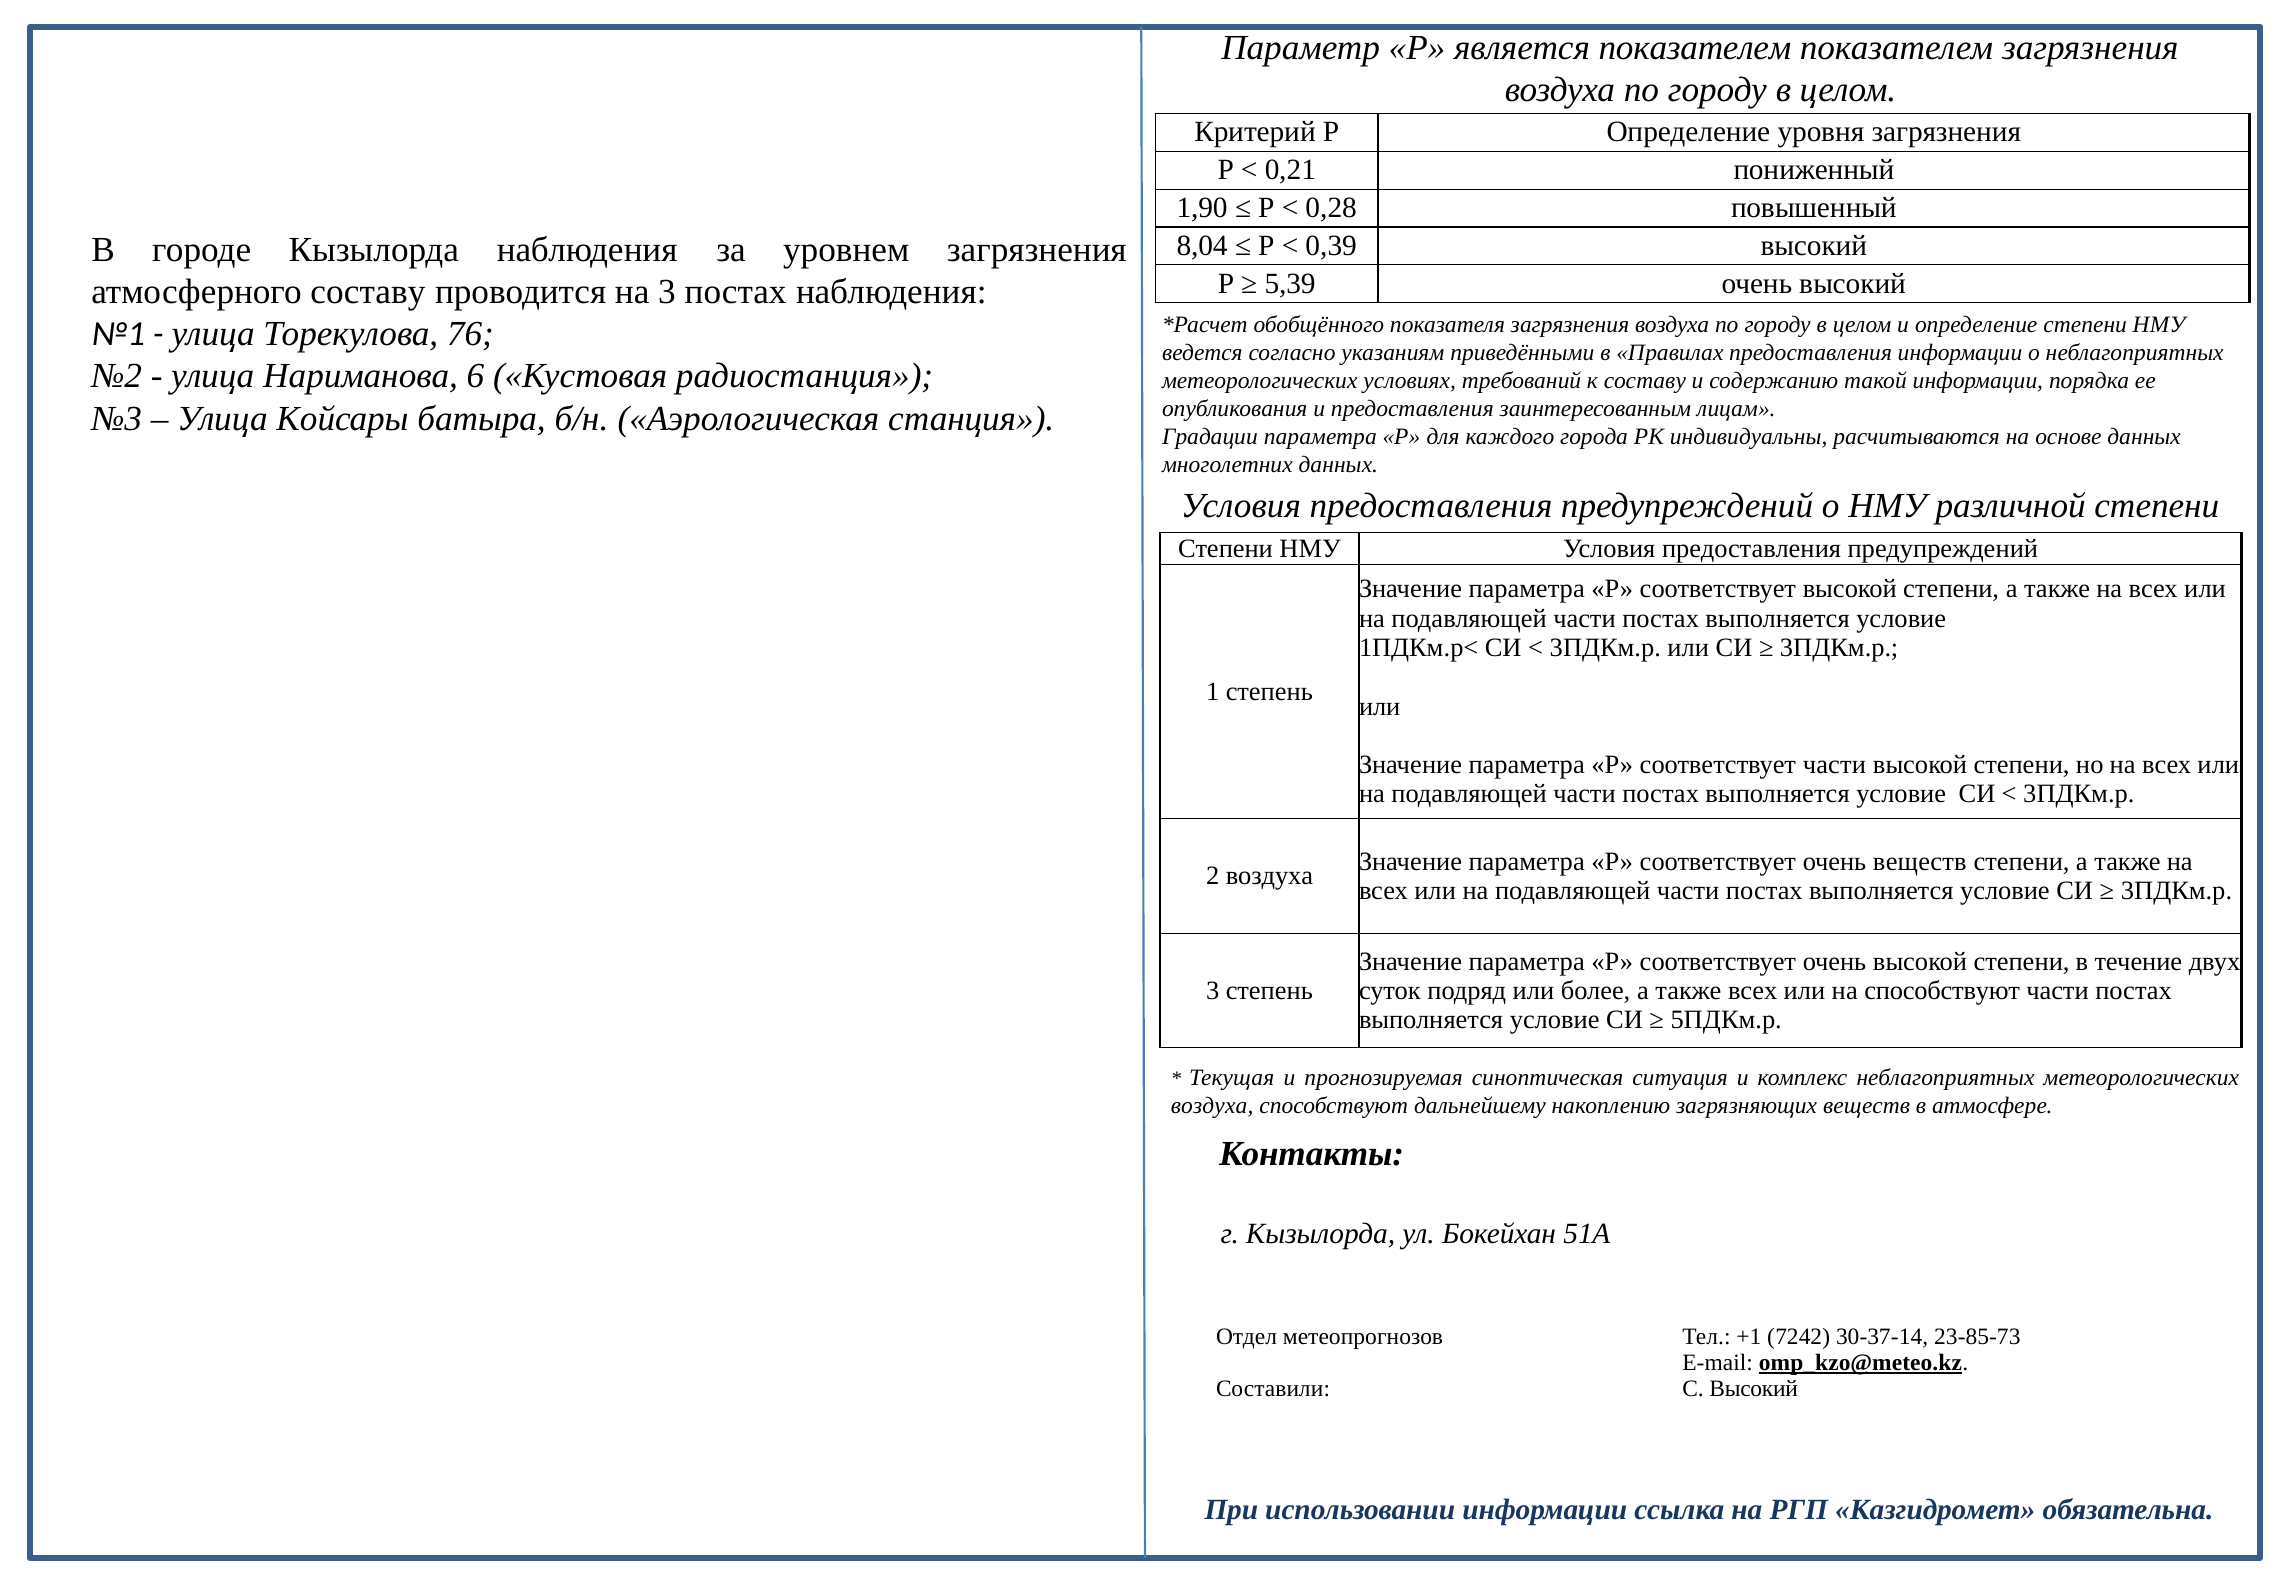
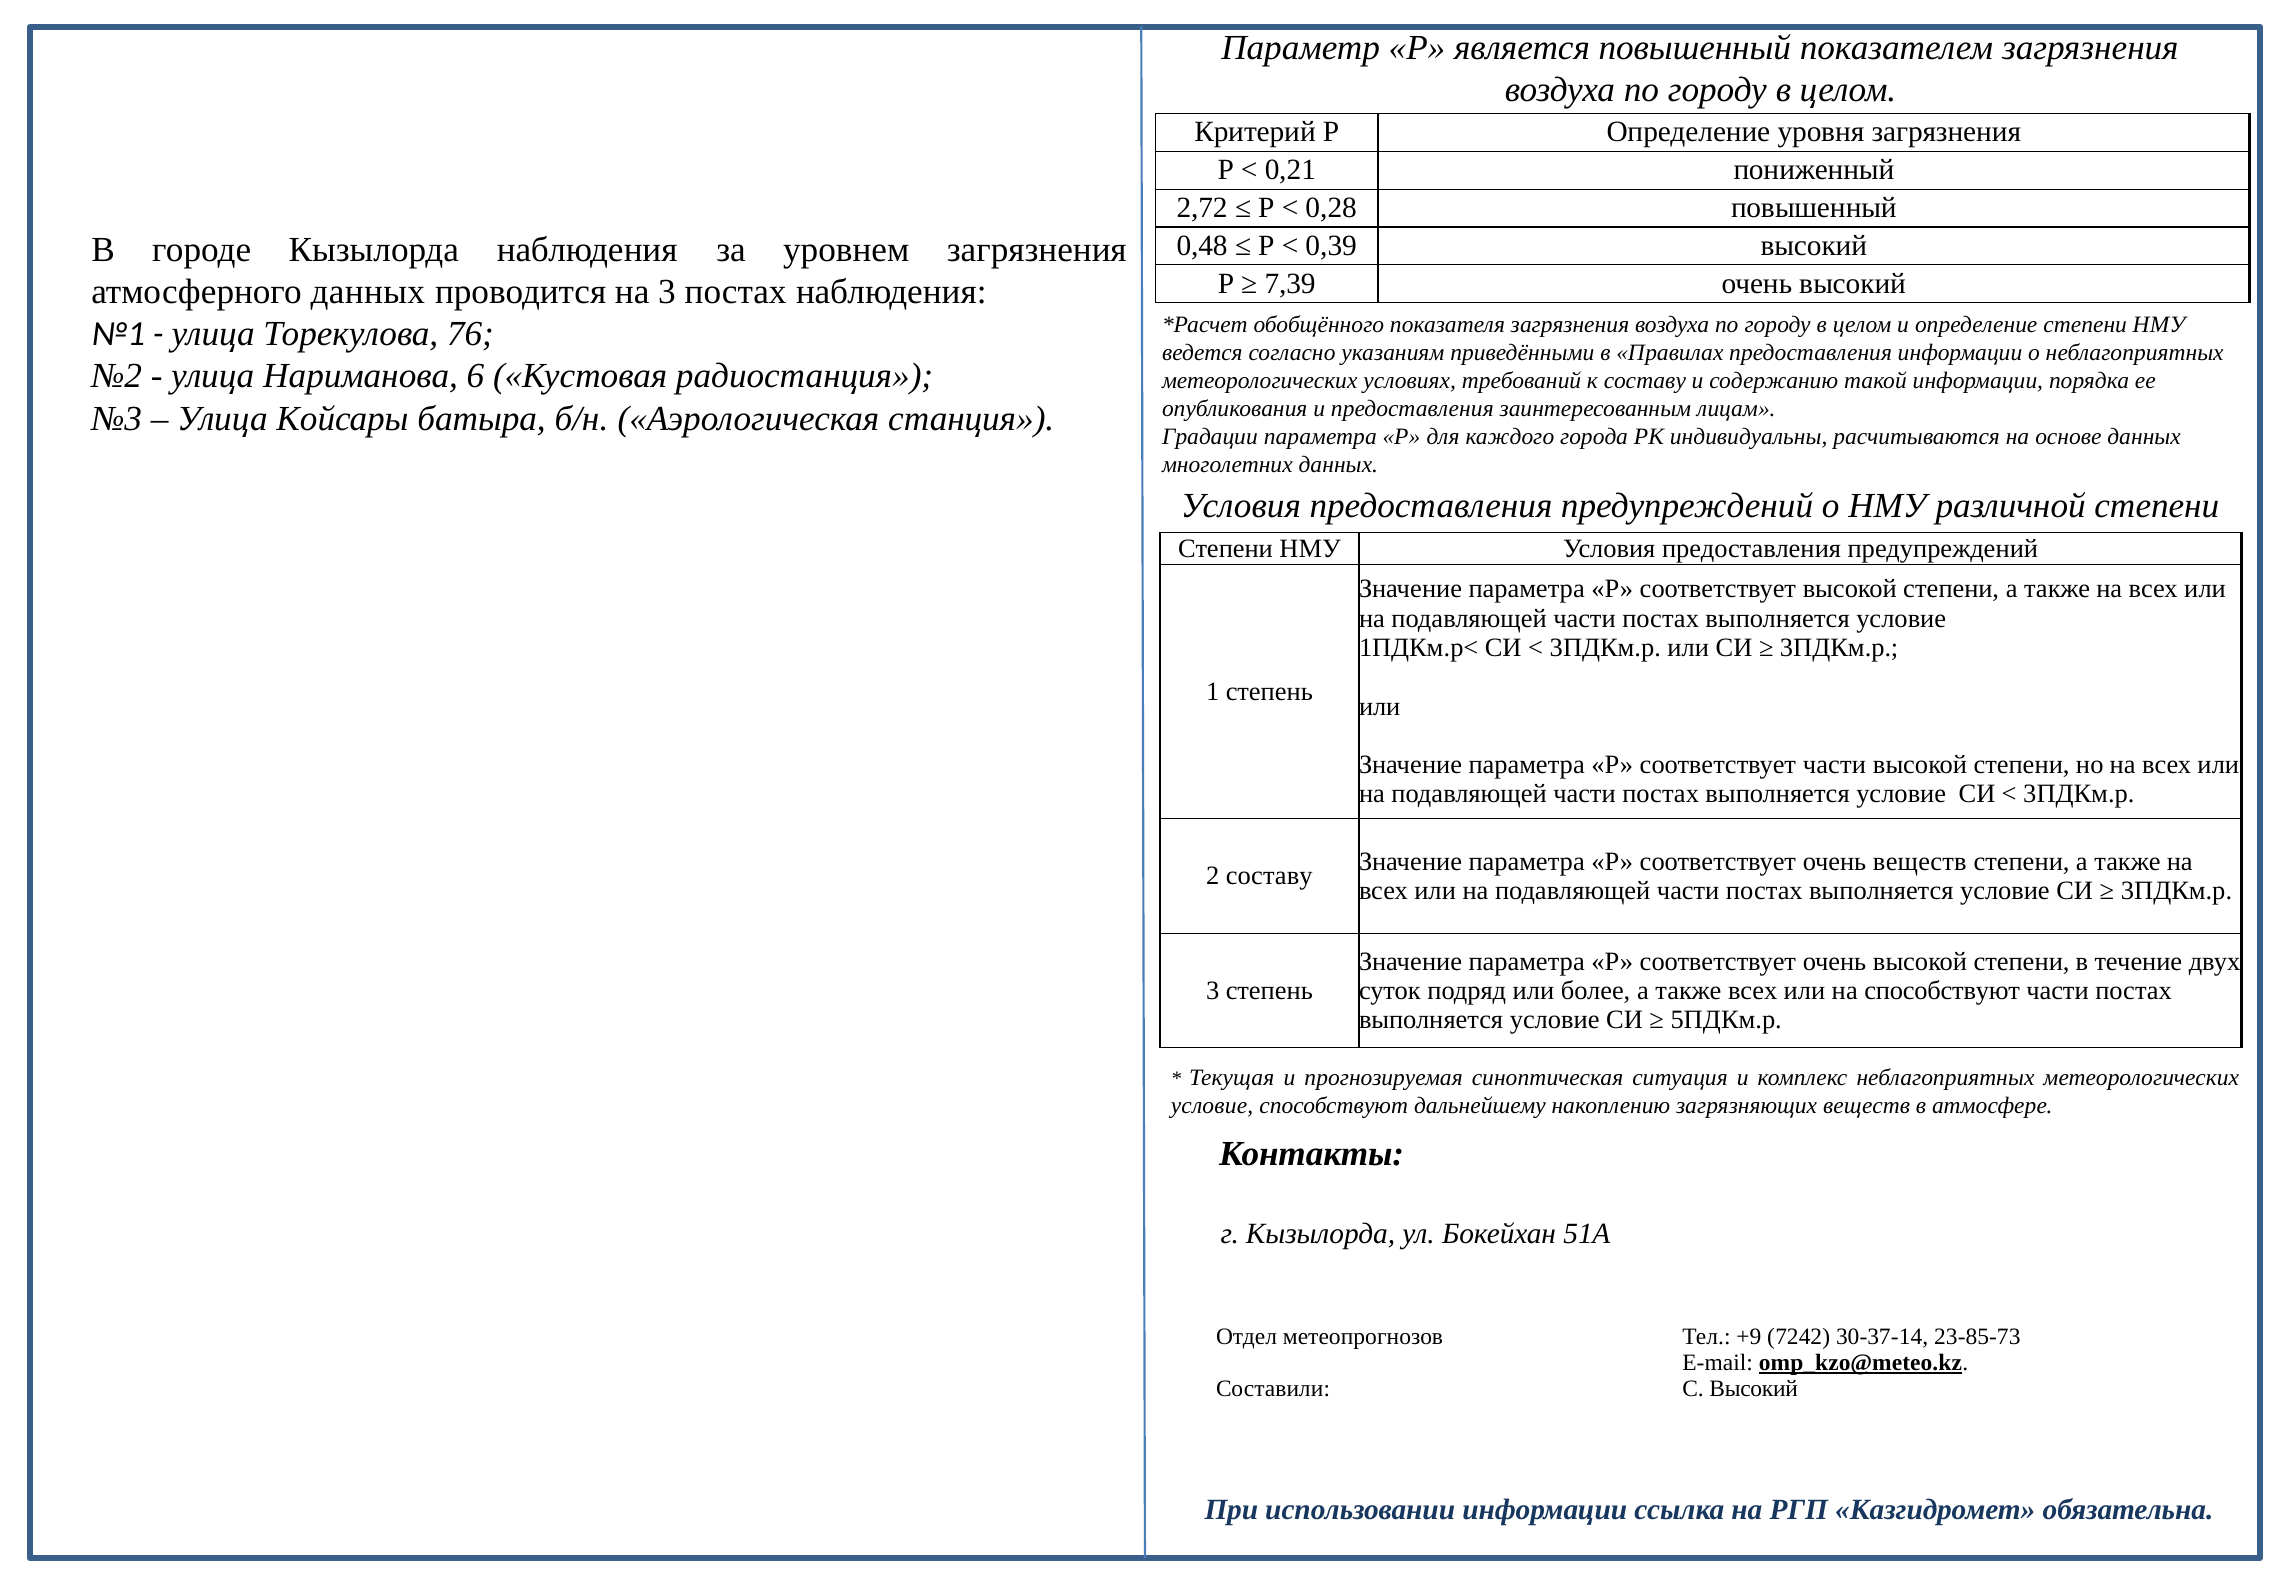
является показателем: показателем -> повышенный
1,90: 1,90 -> 2,72
8,04: 8,04 -> 0,48
5,39: 5,39 -> 7,39
атмосферного составу: составу -> данных
2 воздуха: воздуха -> составу
воздуха at (1212, 1106): воздуха -> условие
+1: +1 -> +9
